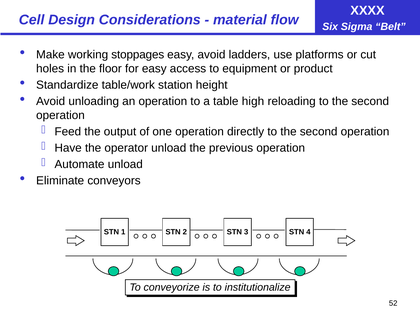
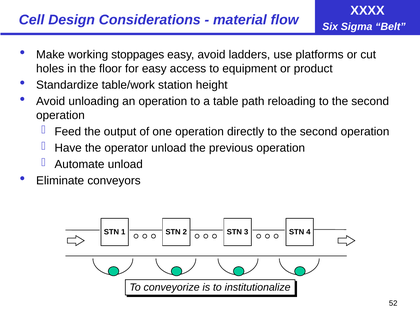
high: high -> path
